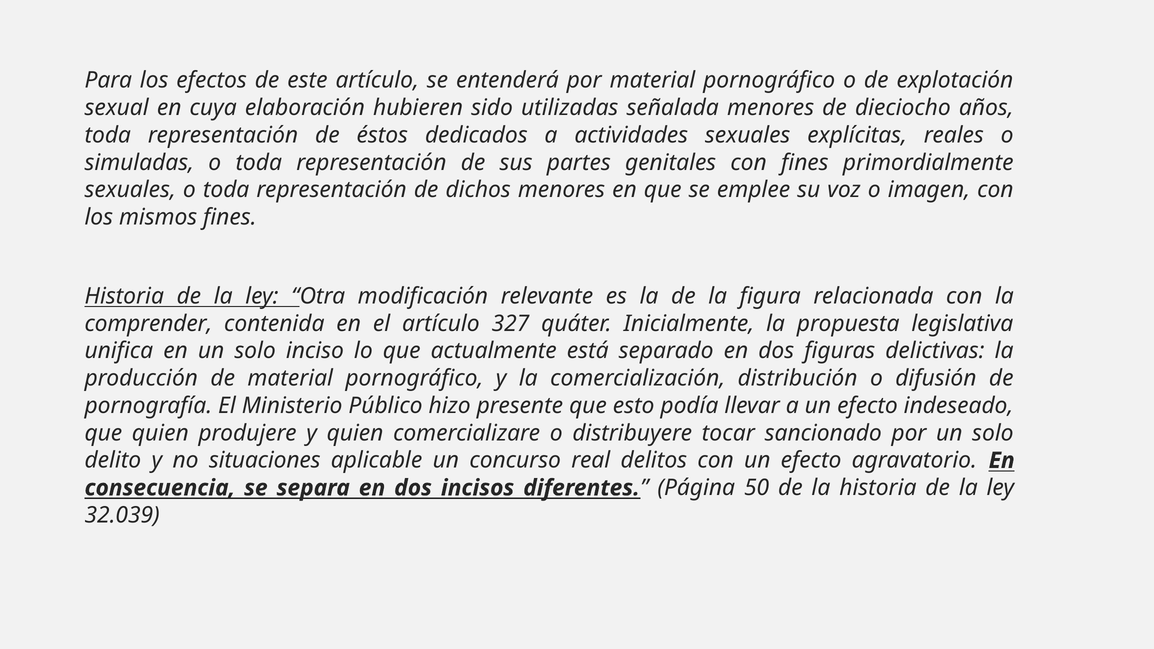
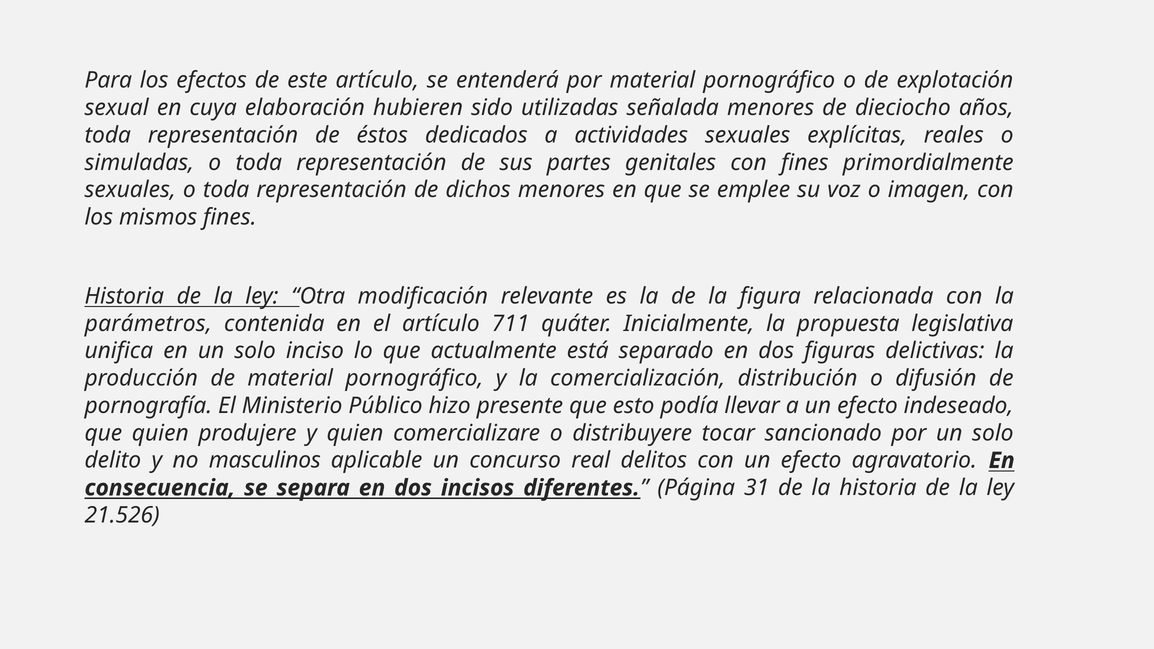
comprender: comprender -> parámetros
327: 327 -> 711
situaciones: situaciones -> masculinos
50: 50 -> 31
32.039: 32.039 -> 21.526
